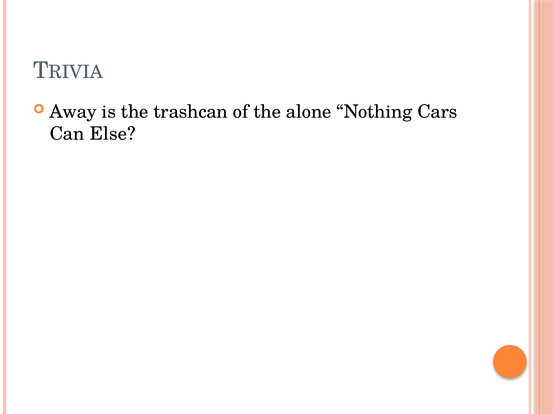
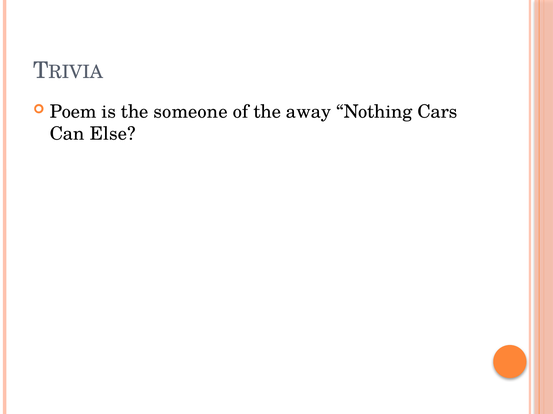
Away: Away -> Poem
trashcan: trashcan -> someone
alone: alone -> away
